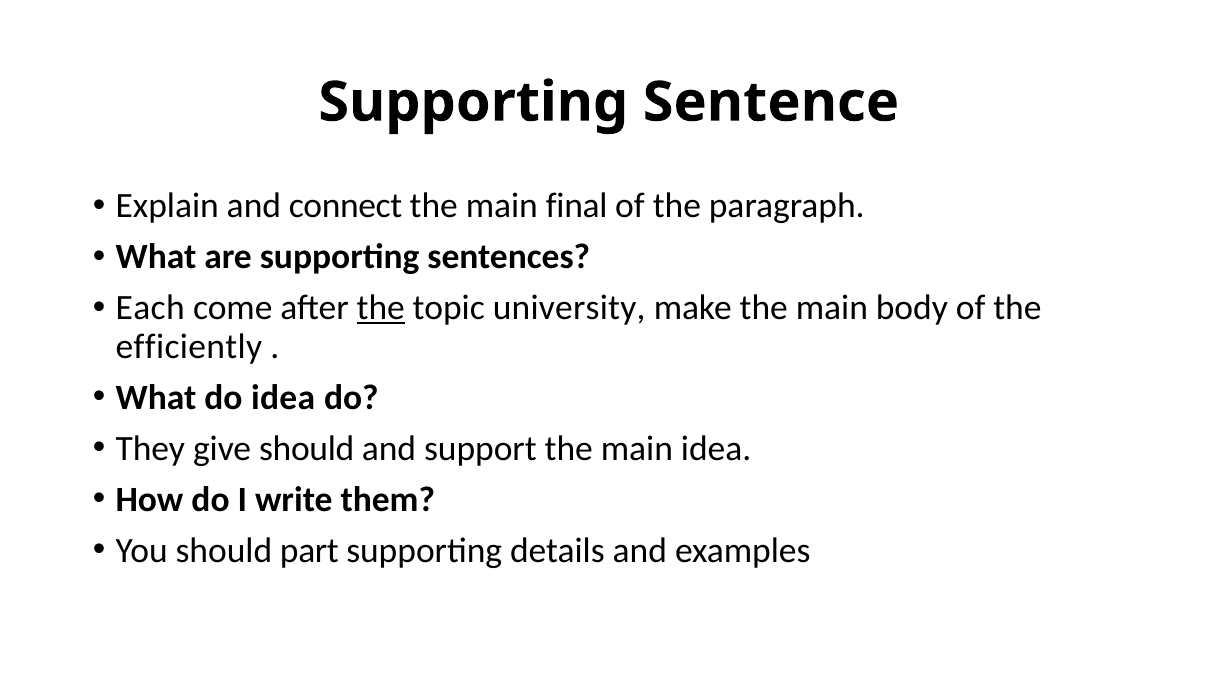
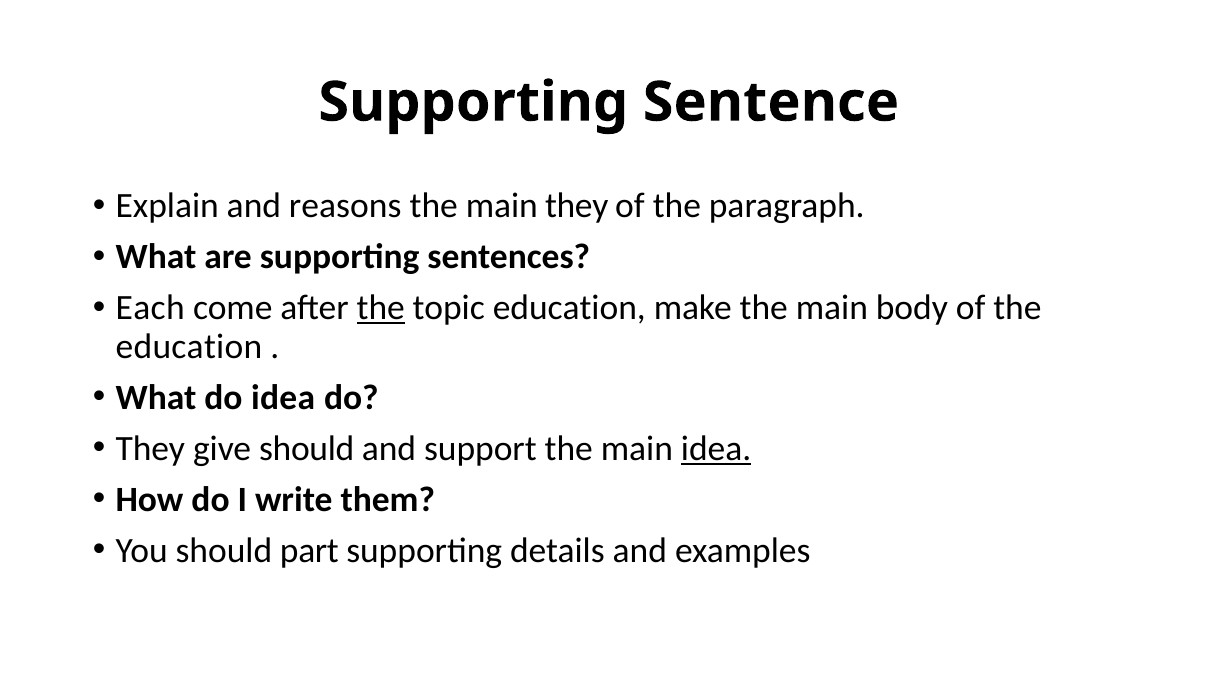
connect: connect -> reasons
main final: final -> they
topic university: university -> education
efficiently at (189, 346): efficiently -> education
idea at (716, 449) underline: none -> present
